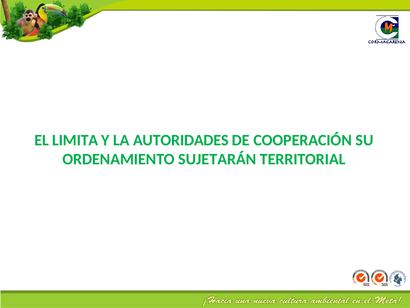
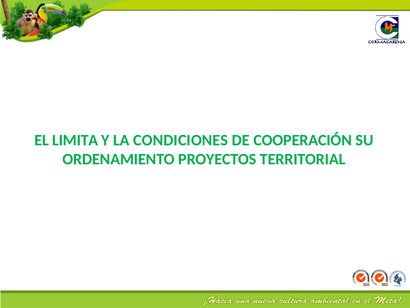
AUTORIDADES: AUTORIDADES -> CONDICIONES
SUJETARÁN: SUJETARÁN -> PROYECTOS
